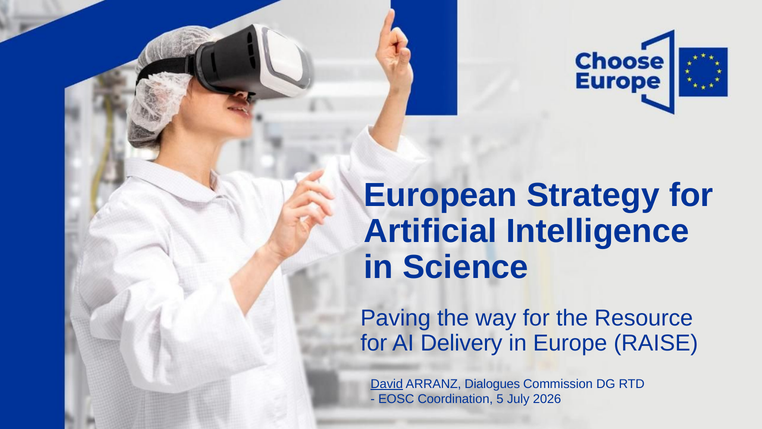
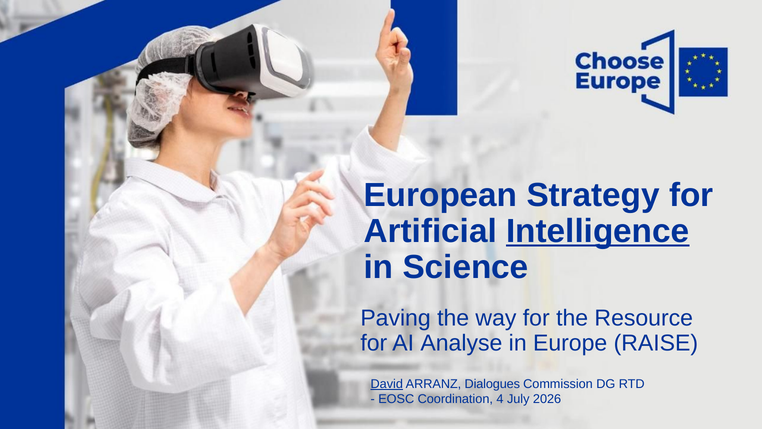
Intelligence underline: none -> present
Delivery: Delivery -> Analyse
5: 5 -> 4
